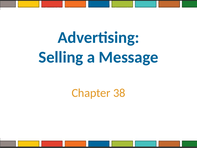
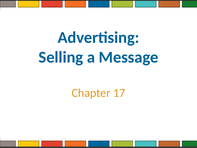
38: 38 -> 17
